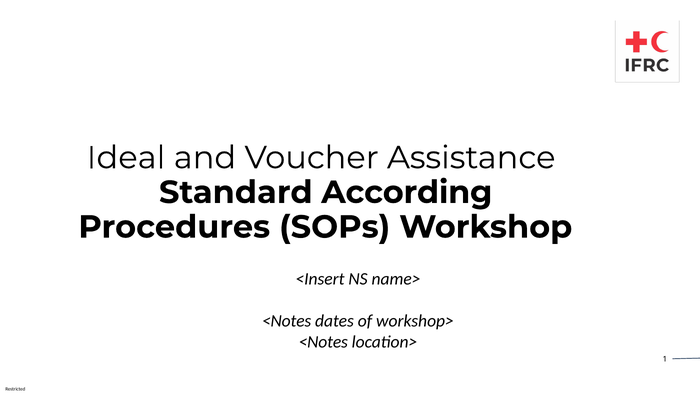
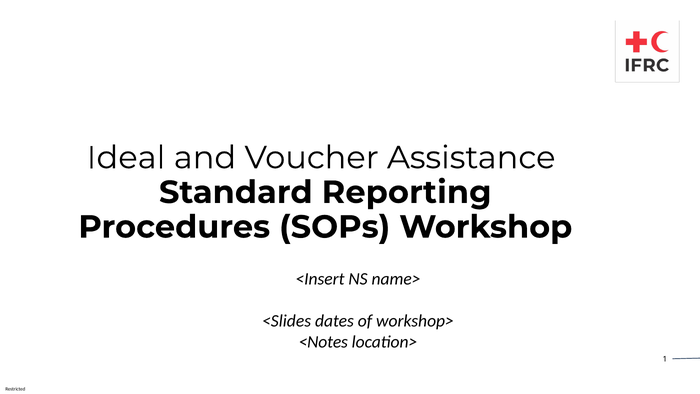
According: According -> Reporting
<Notes at (287, 321): <Notes -> <Slides
